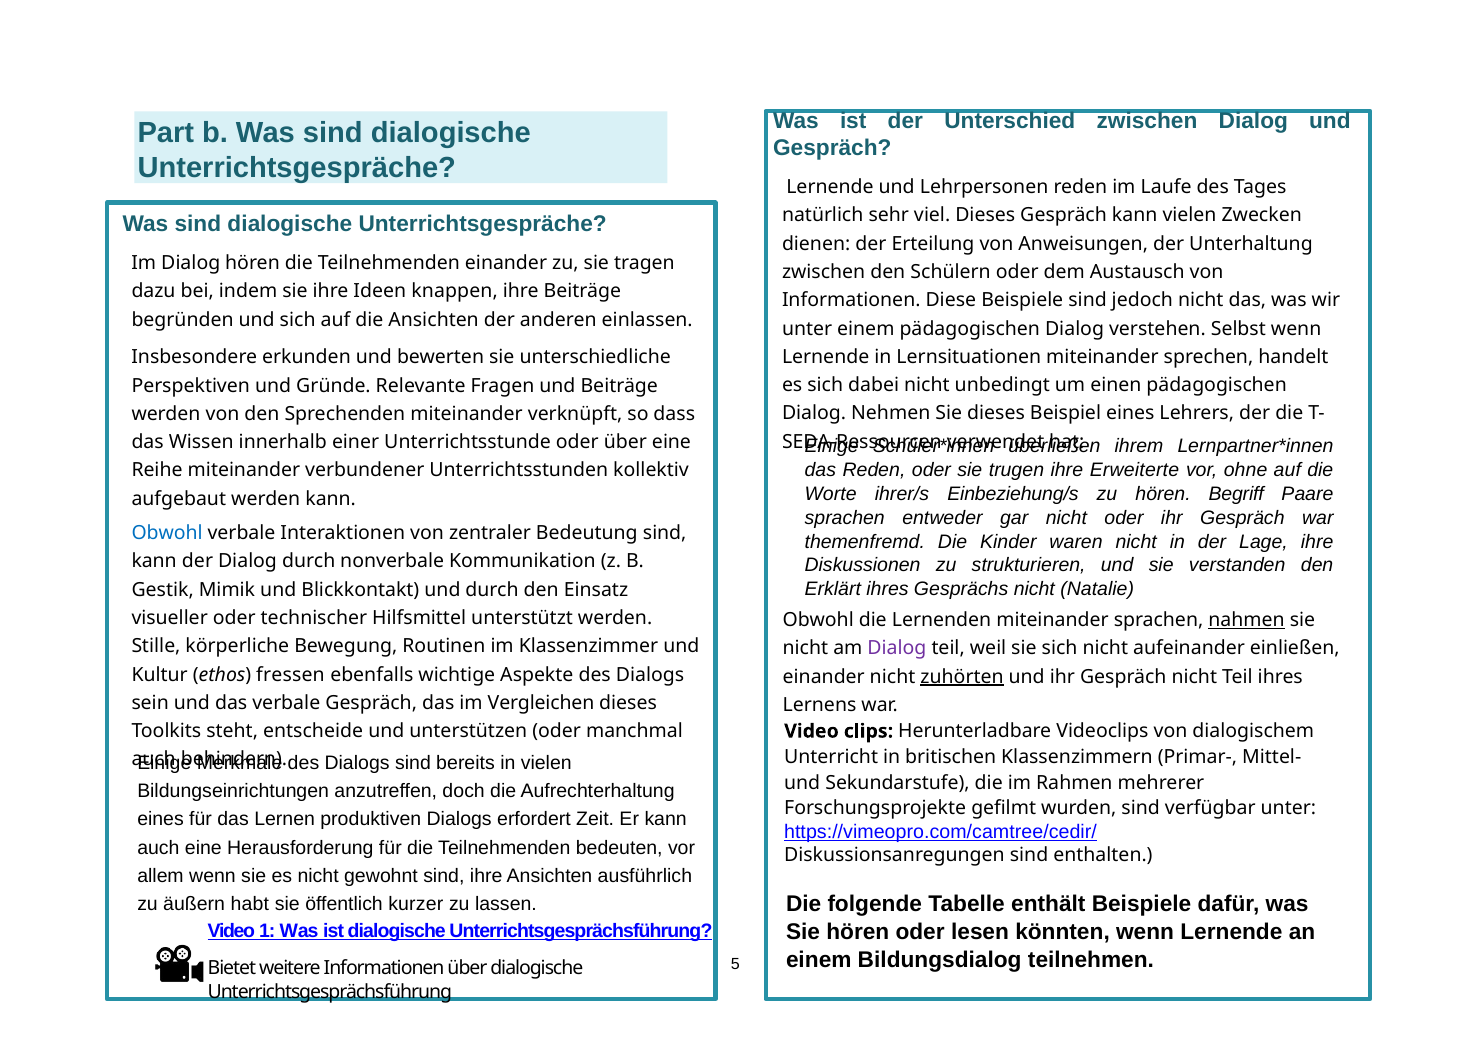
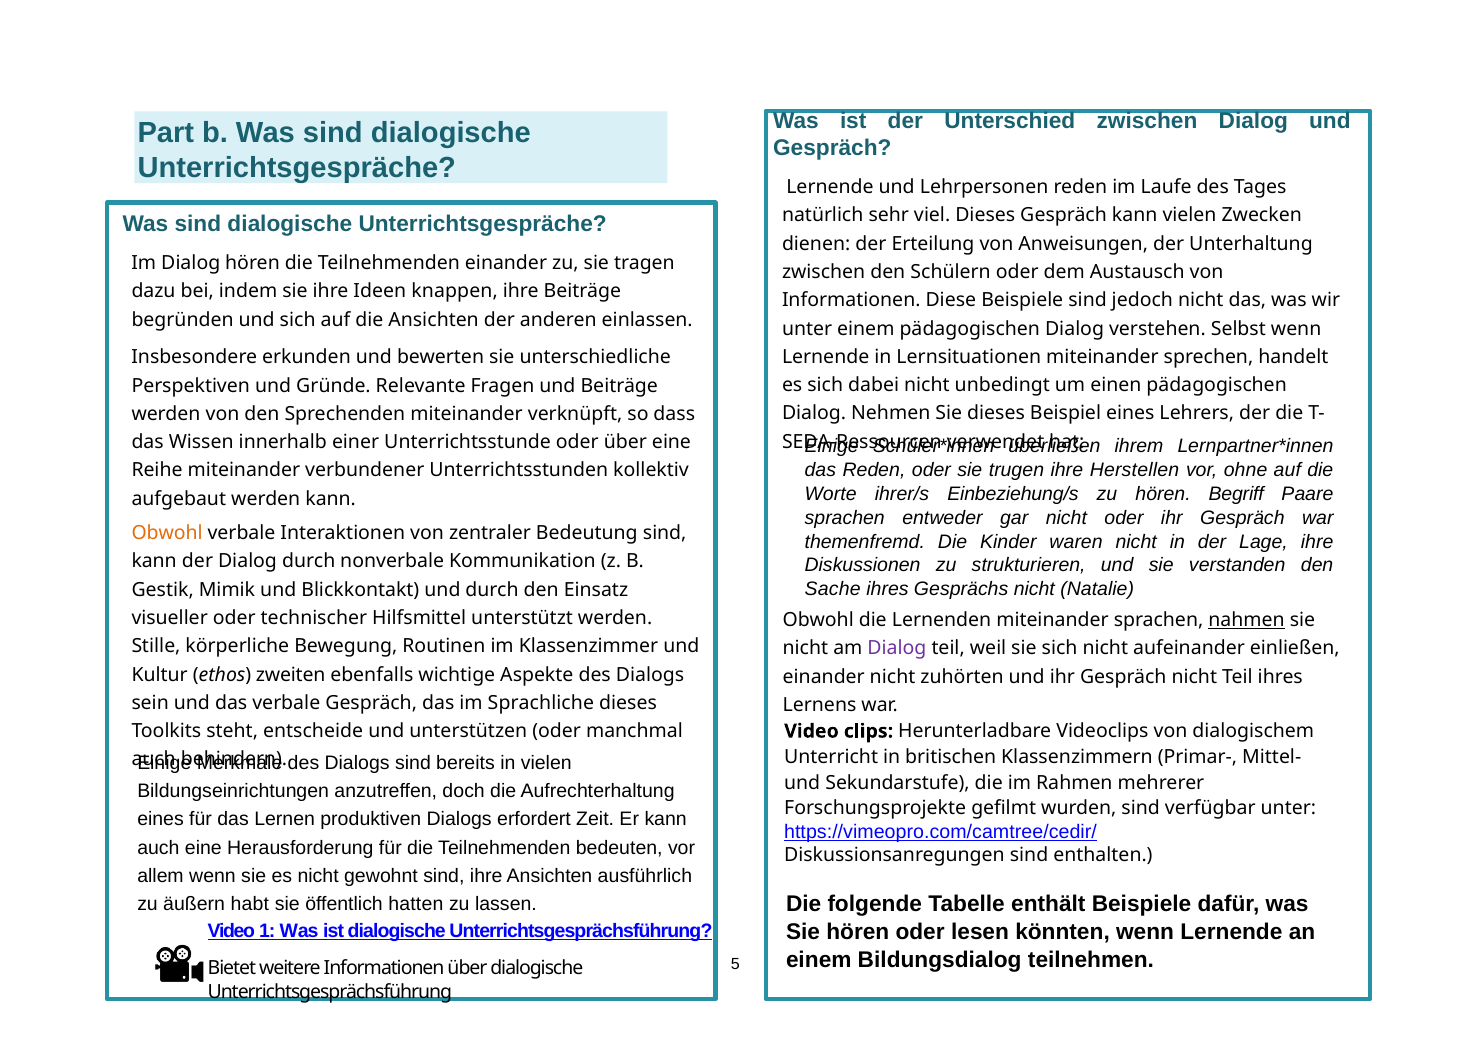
Erweiterte: Erweiterte -> Herstellen
Obwohl at (167, 533) colour: blue -> orange
Erklärt: Erklärt -> Sache
fressen: fressen -> zweiten
zuhörten underline: present -> none
Vergleichen: Vergleichen -> Sprachliche
kurzer: kurzer -> hatten
